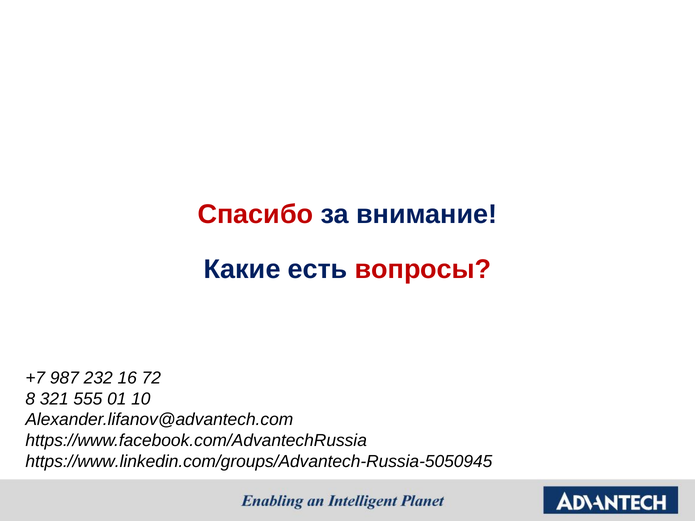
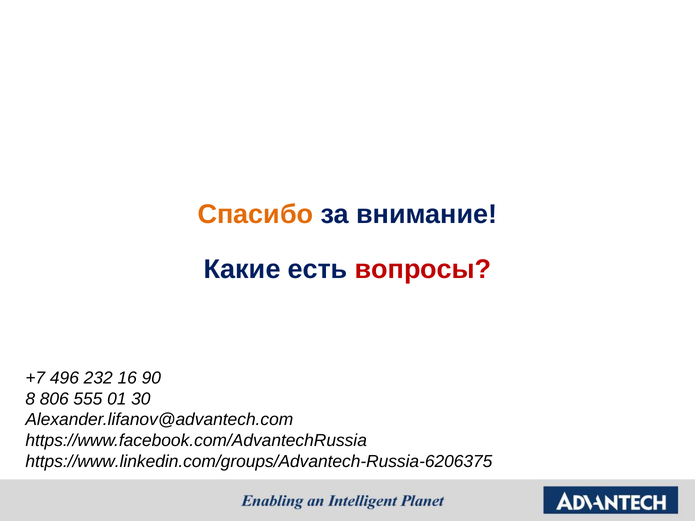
Спасибо colour: red -> orange
987: 987 -> 496
72: 72 -> 90
321: 321 -> 806
10: 10 -> 30
https://www.linkedin.com/groups/Advantech-Russia-5050945: https://www.linkedin.com/groups/Advantech-Russia-5050945 -> https://www.linkedin.com/groups/Advantech-Russia-6206375
